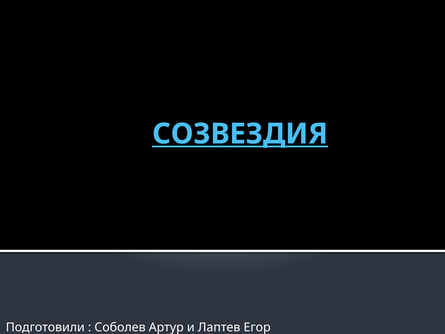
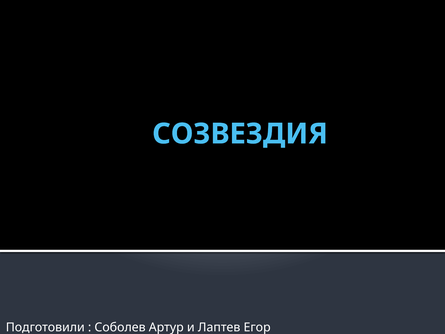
СОЗВЕЗДИЯ underline: present -> none
